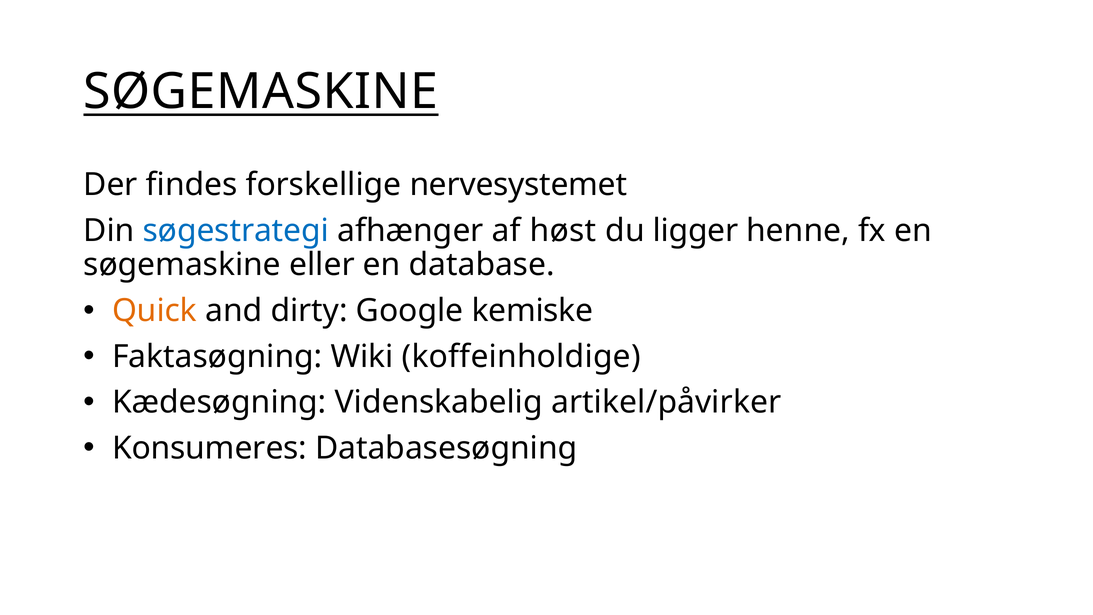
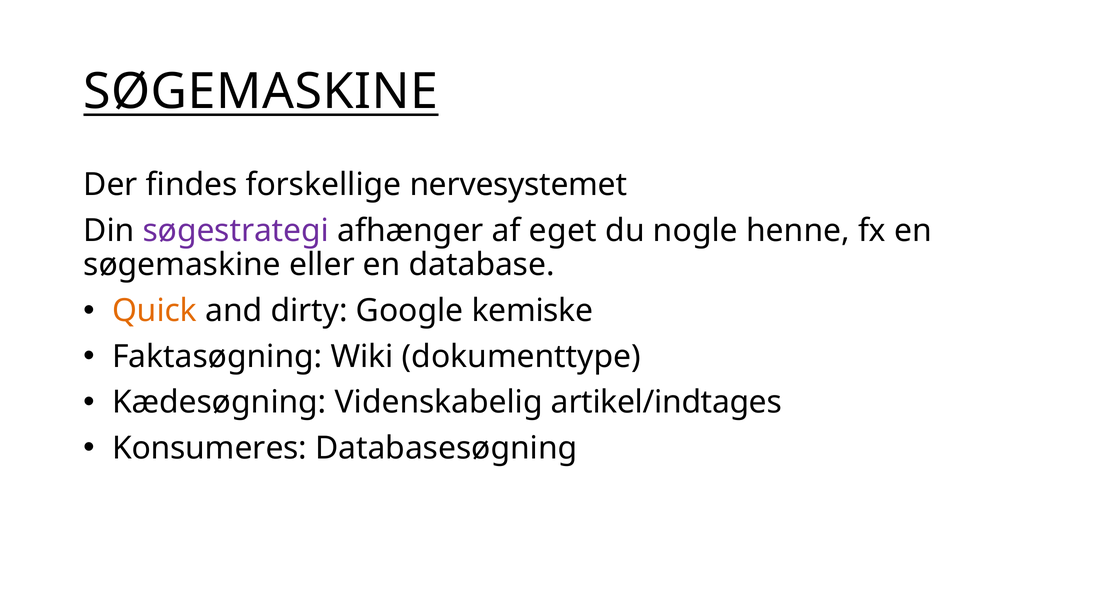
søgestrategi colour: blue -> purple
høst: høst -> eget
ligger: ligger -> nogle
koffeinholdige: koffeinholdige -> dokumenttype
artikel/påvirker: artikel/påvirker -> artikel/indtages
